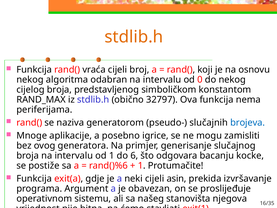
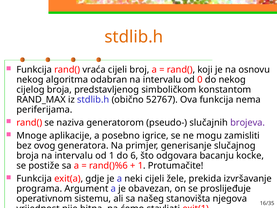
32797: 32797 -> 52767
brojeva colour: blue -> purple
asin: asin -> žele
